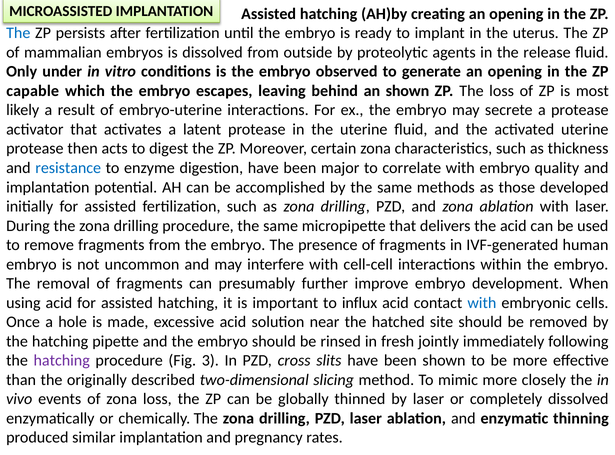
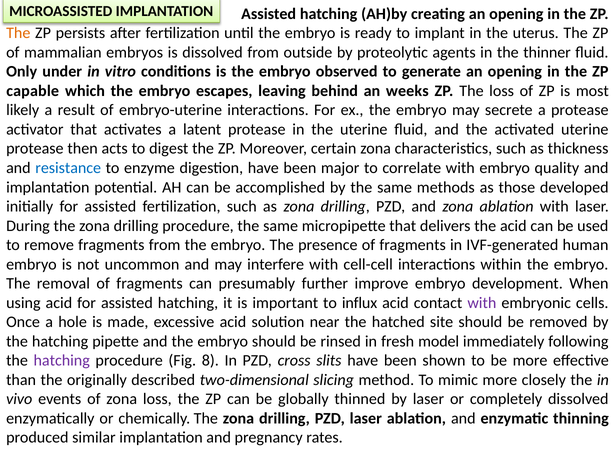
The at (18, 33) colour: blue -> orange
release: release -> thinner
an shown: shown -> weeks
with at (482, 303) colour: blue -> purple
jointly: jointly -> model
3: 3 -> 8
